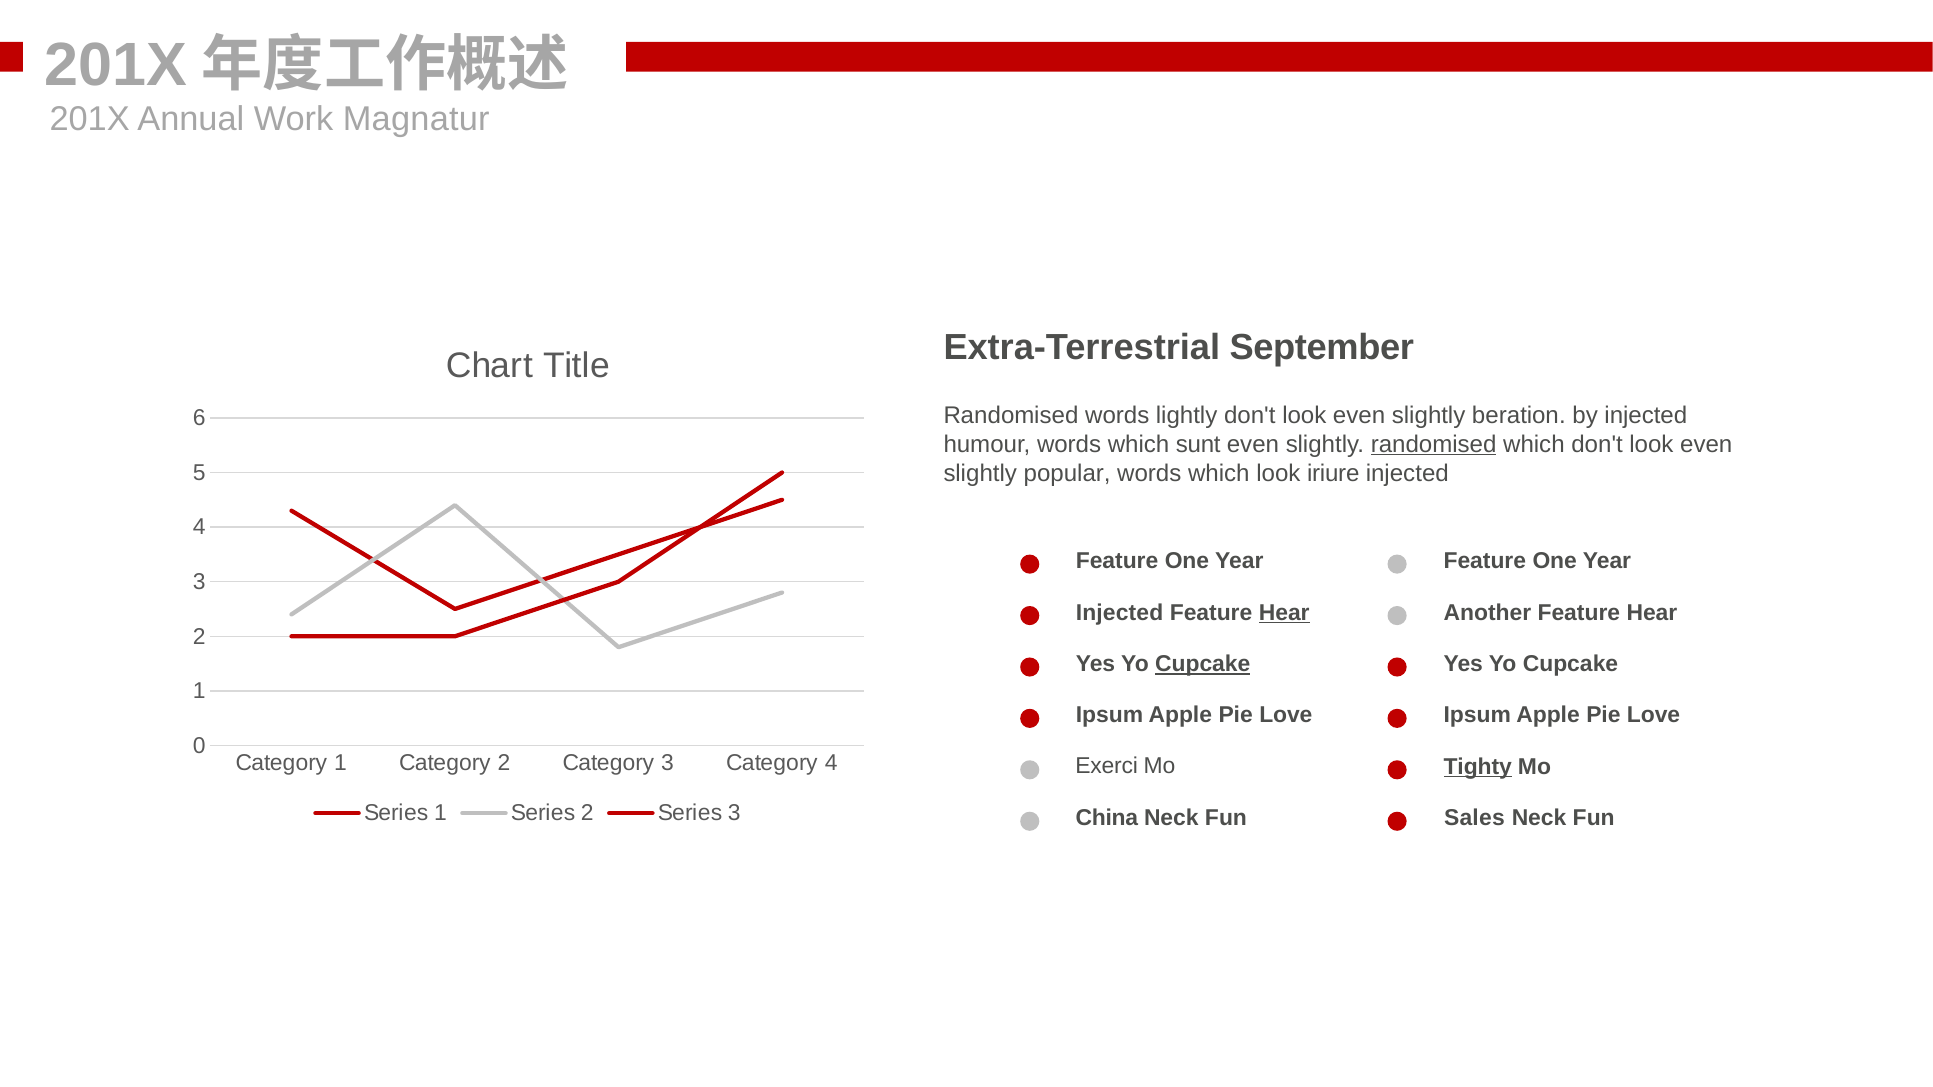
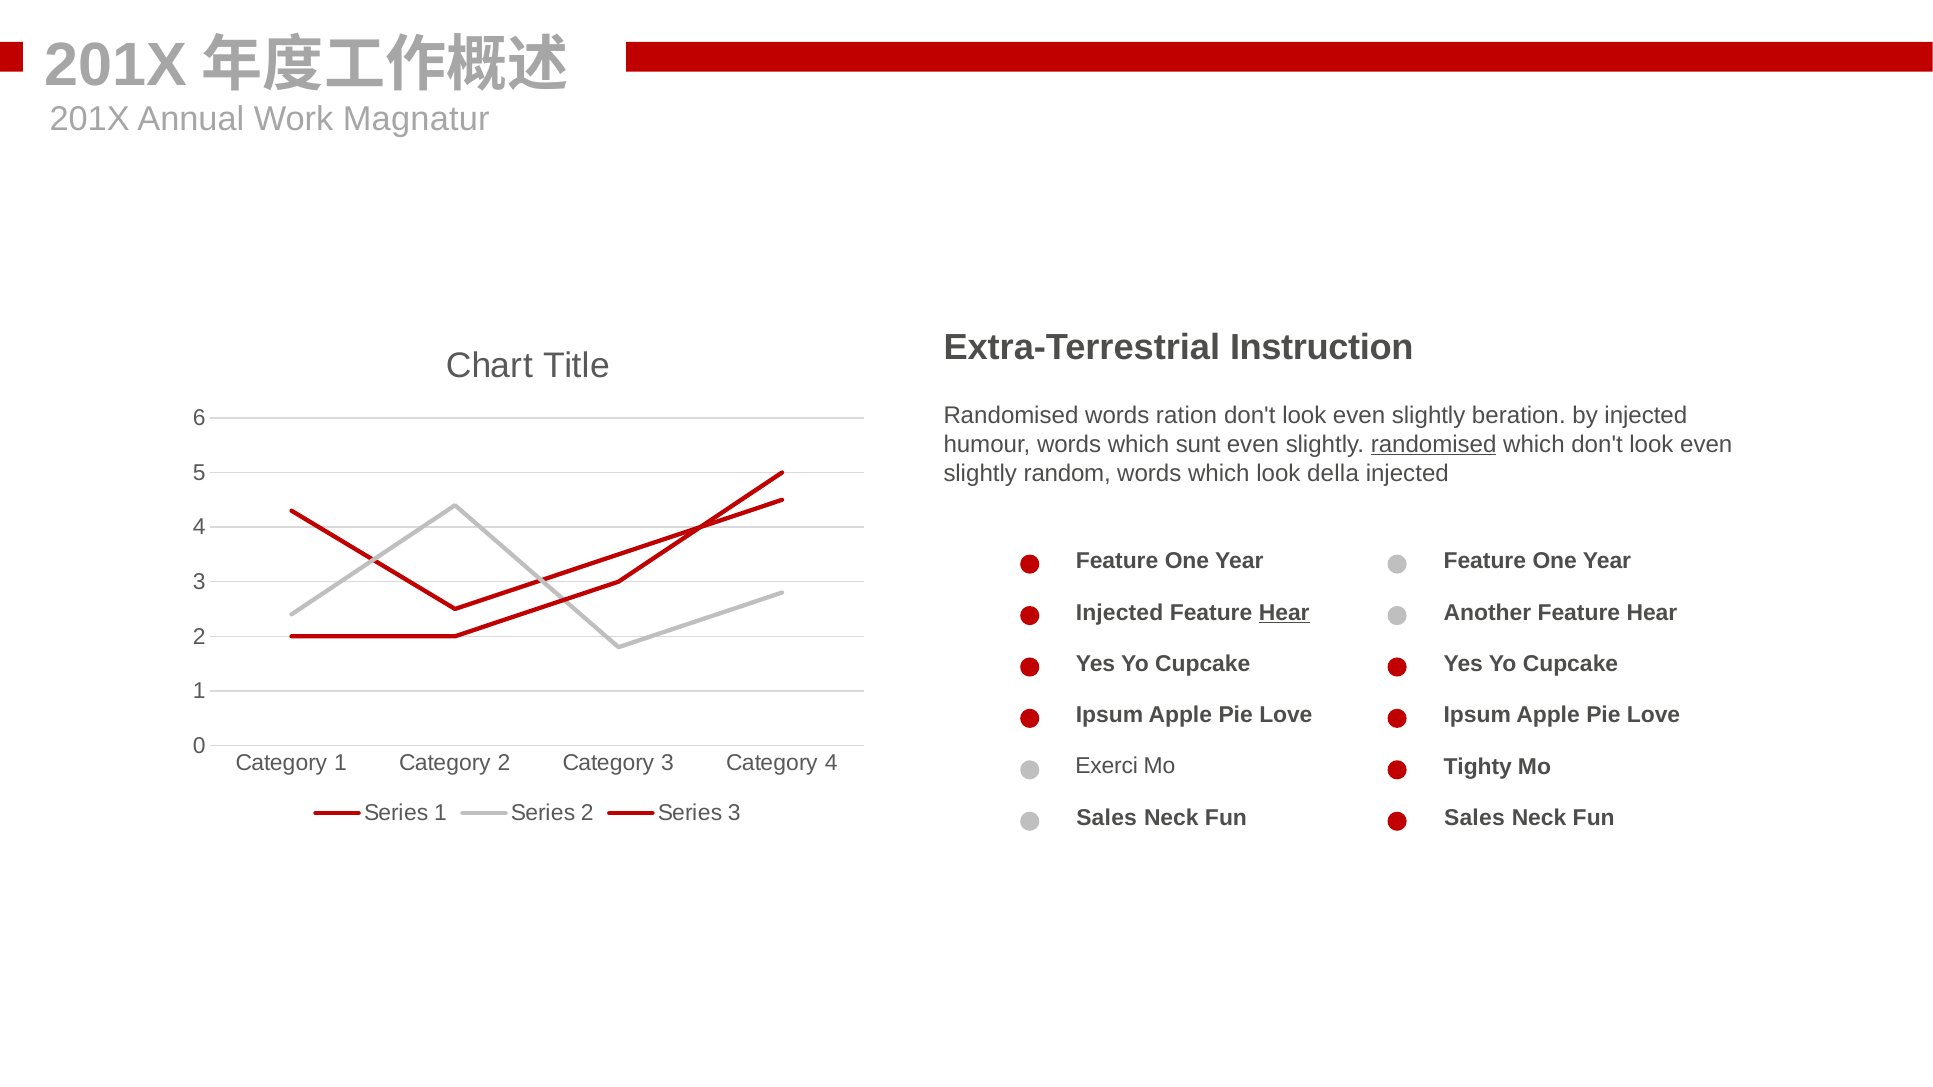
September: September -> Instruction
lightly: lightly -> ration
popular: popular -> random
iriure: iriure -> della
Cupcake at (1203, 664) underline: present -> none
Tighty underline: present -> none
China at (1107, 818): China -> Sales
